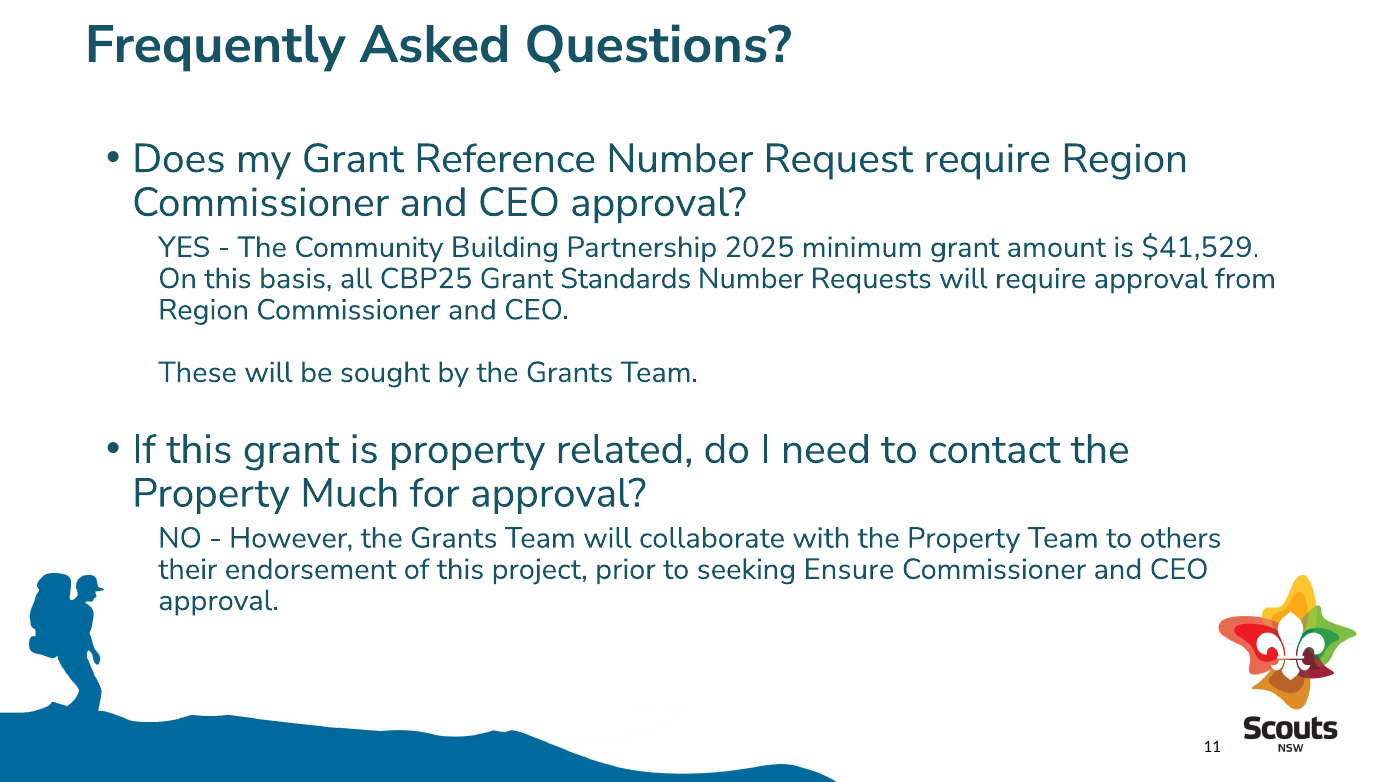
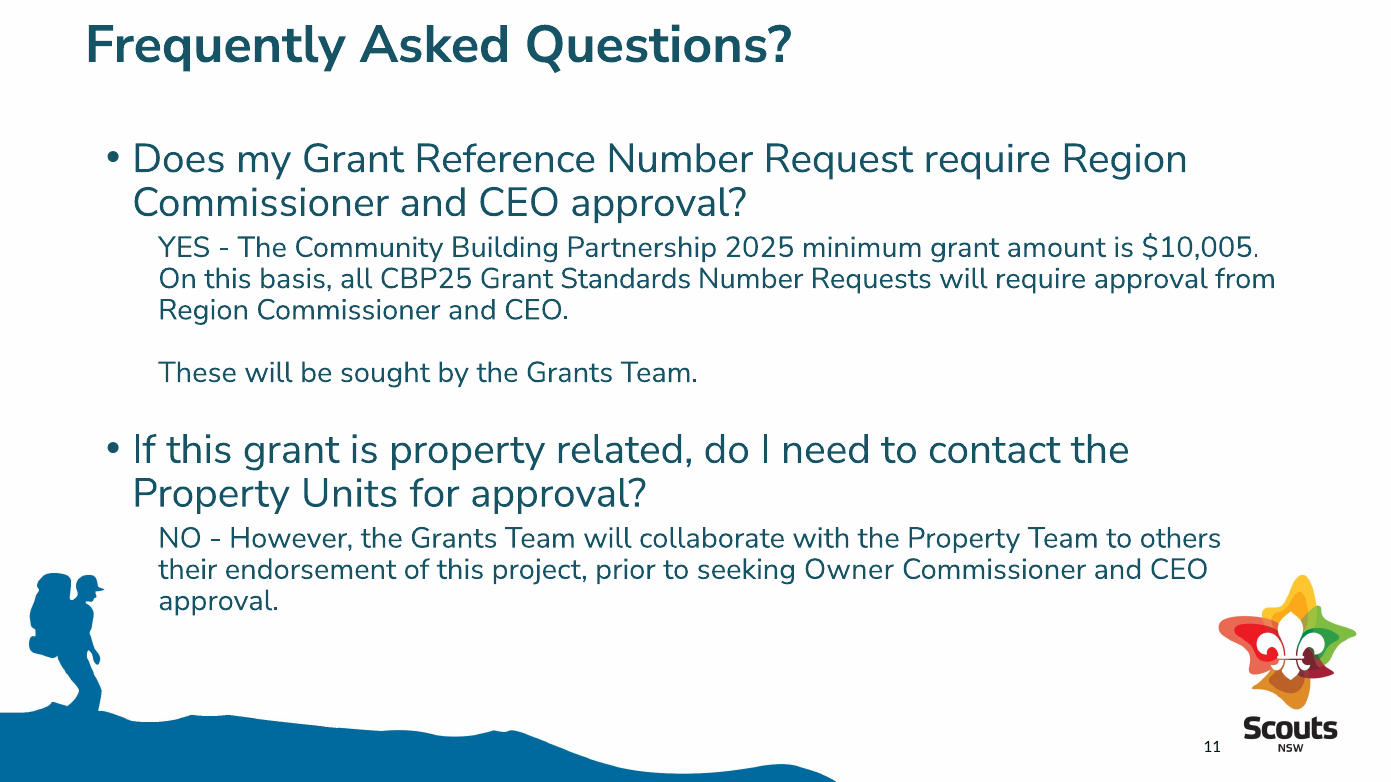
$41,529: $41,529 -> $10,005
Much: Much -> Units
Ensure: Ensure -> Owner
